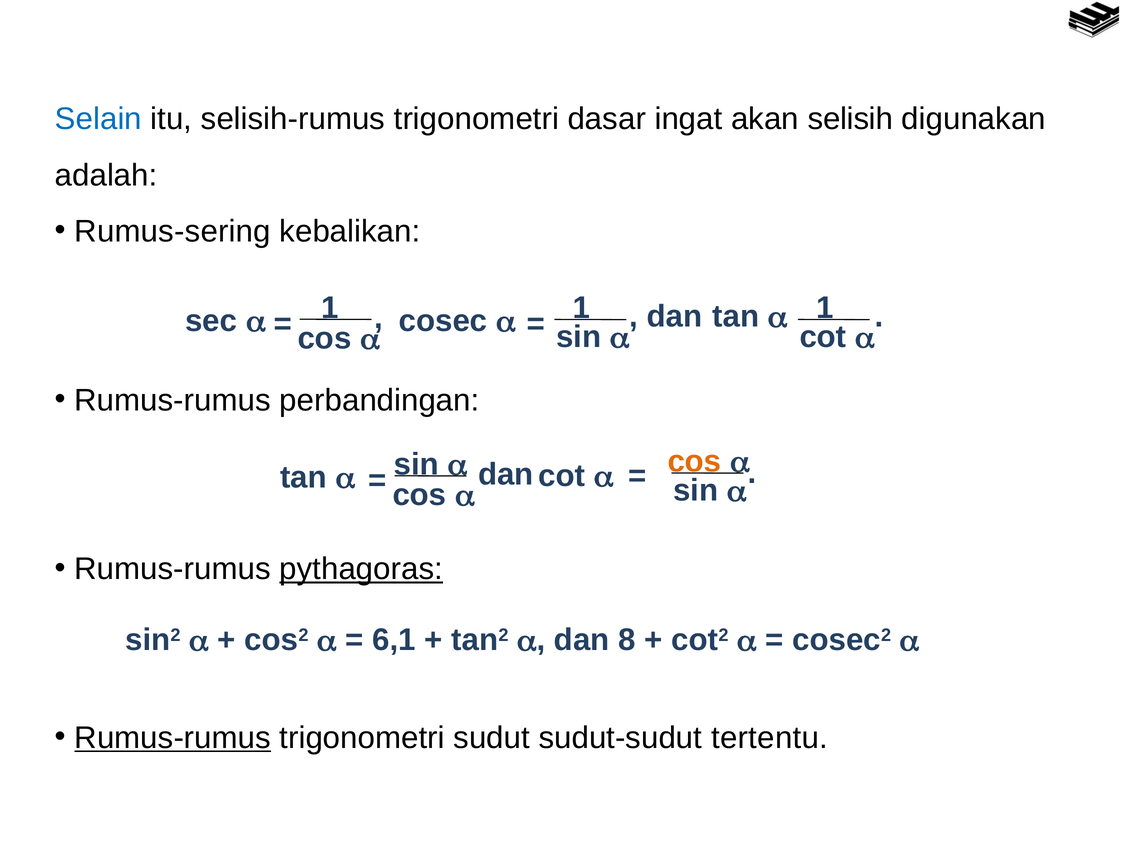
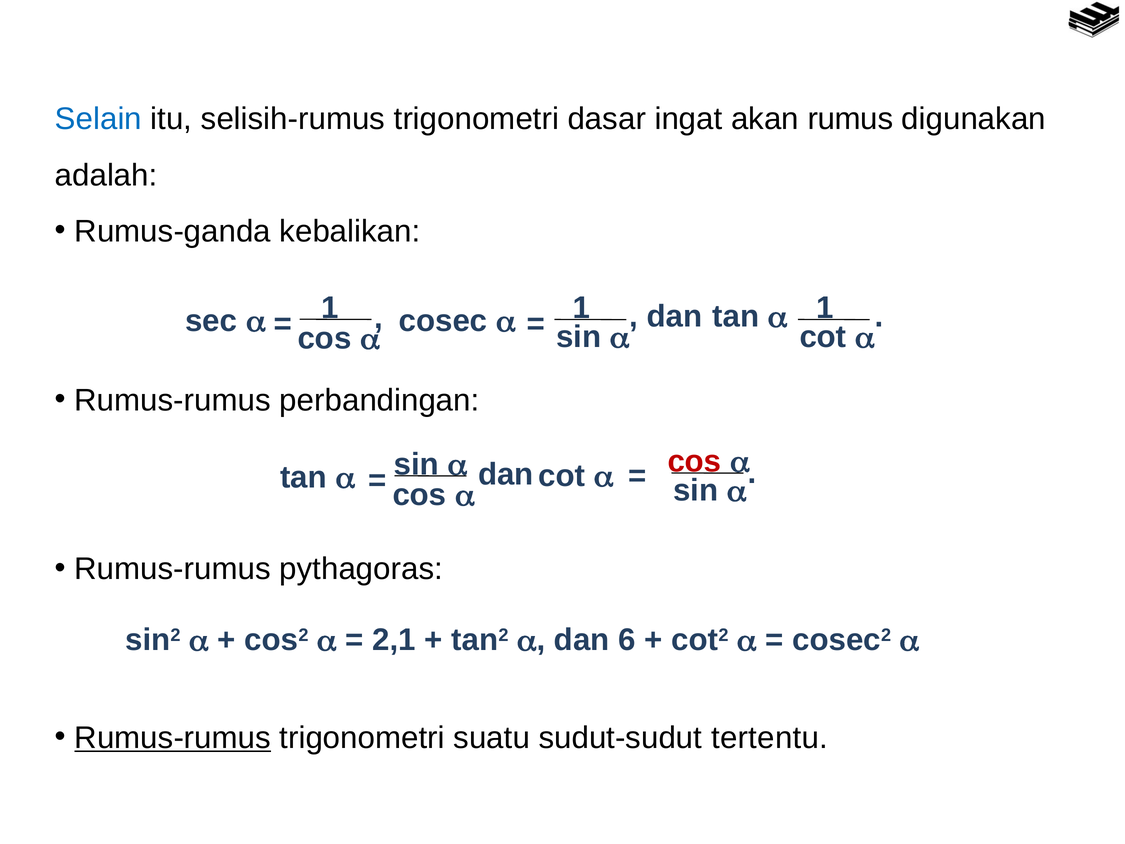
selisih: selisih -> rumus
Rumus-sering: Rumus-sering -> Rumus-ganda
cos at (694, 461) colour: orange -> red
pythagoras underline: present -> none
6,1: 6,1 -> 2,1
8: 8 -> 6
sudut: sudut -> suatu
